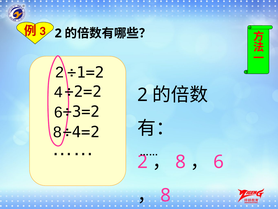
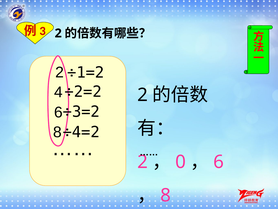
8 at (181, 161): 8 -> 0
